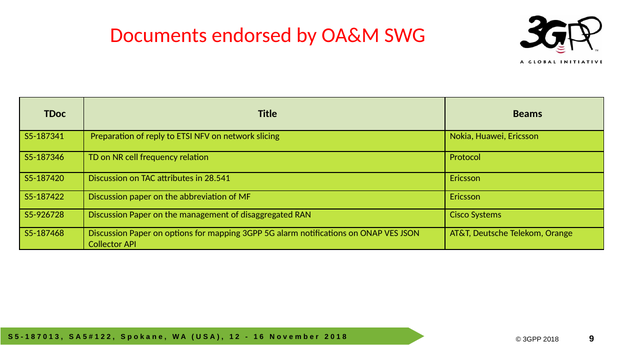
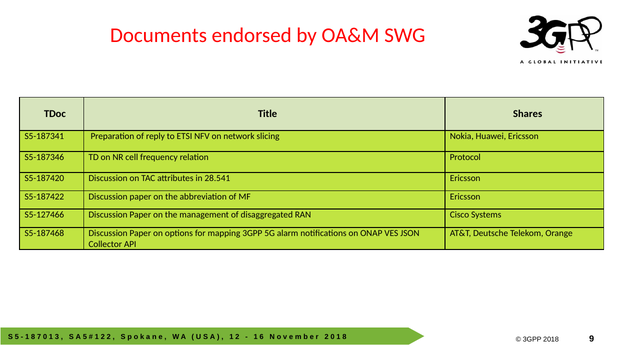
Beams: Beams -> Shares
S5-926728: S5-926728 -> S5-127466
